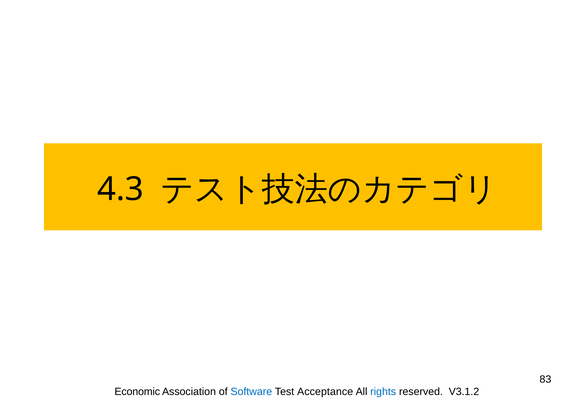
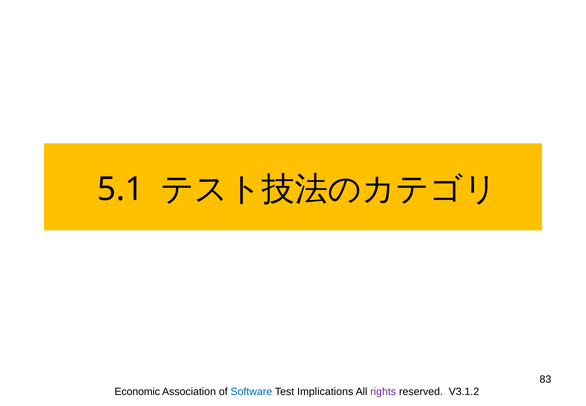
4.3: 4.3 -> 5.1
Acceptance: Acceptance -> Implications
rights colour: blue -> purple
